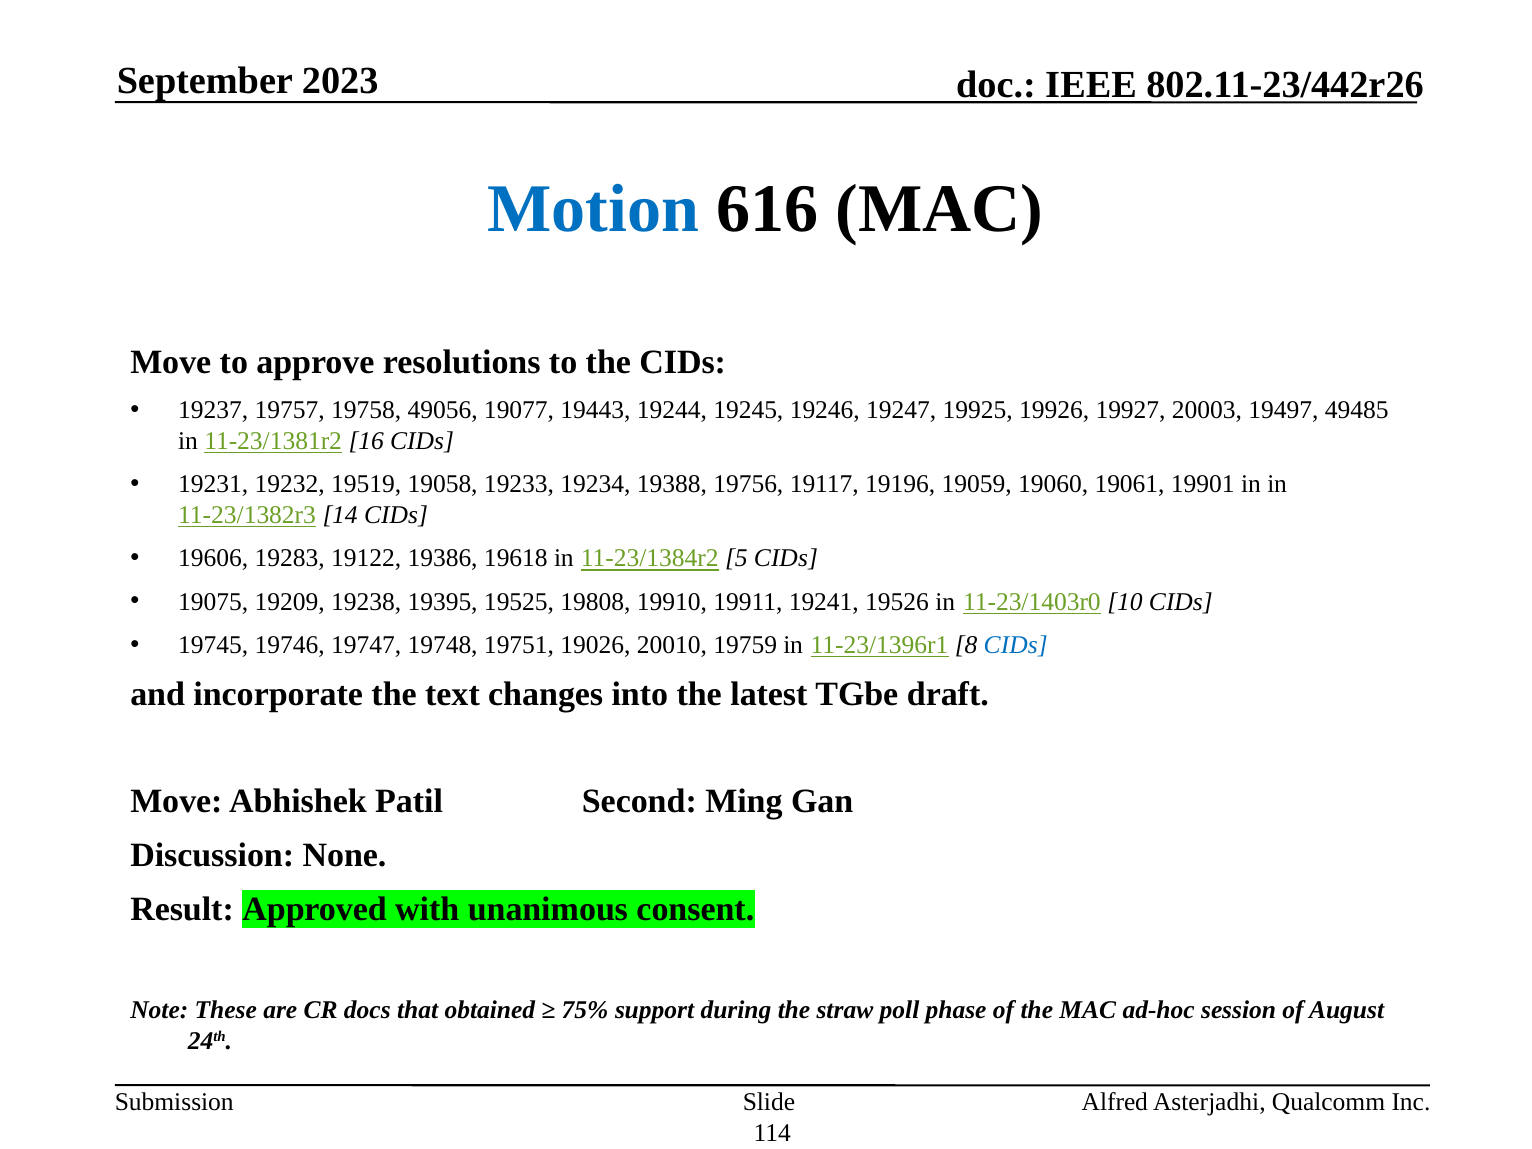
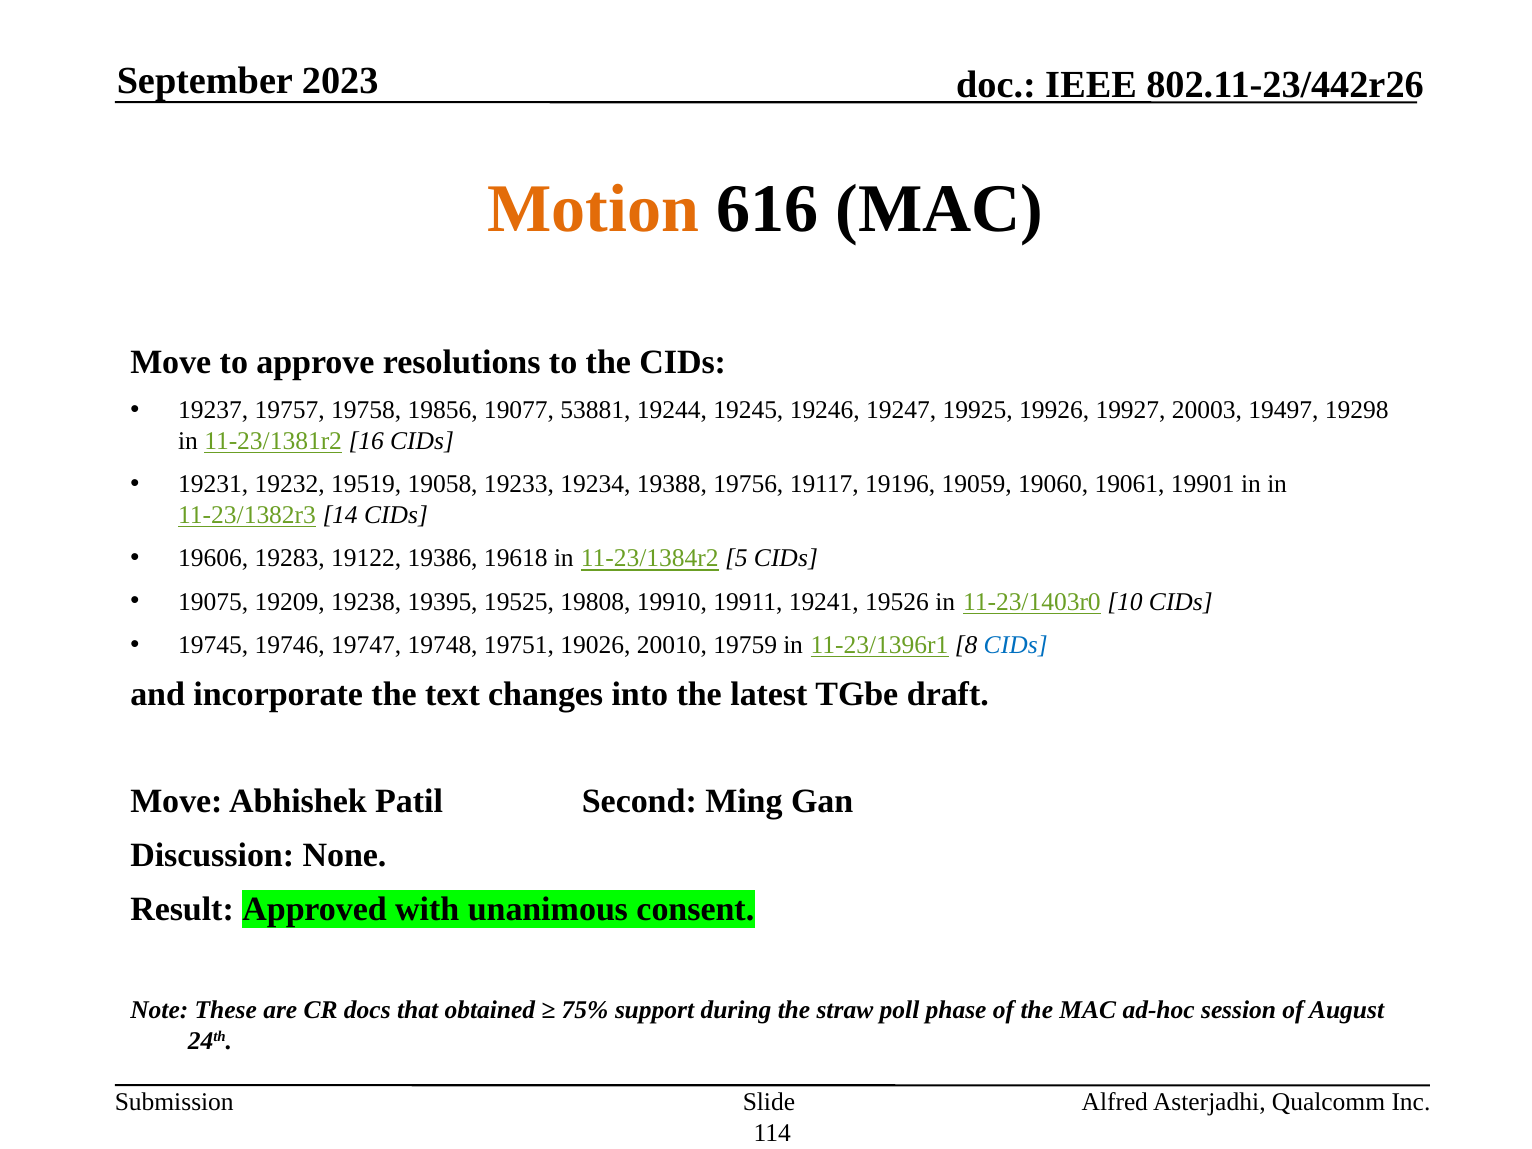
Motion colour: blue -> orange
49056: 49056 -> 19856
19443: 19443 -> 53881
49485: 49485 -> 19298
